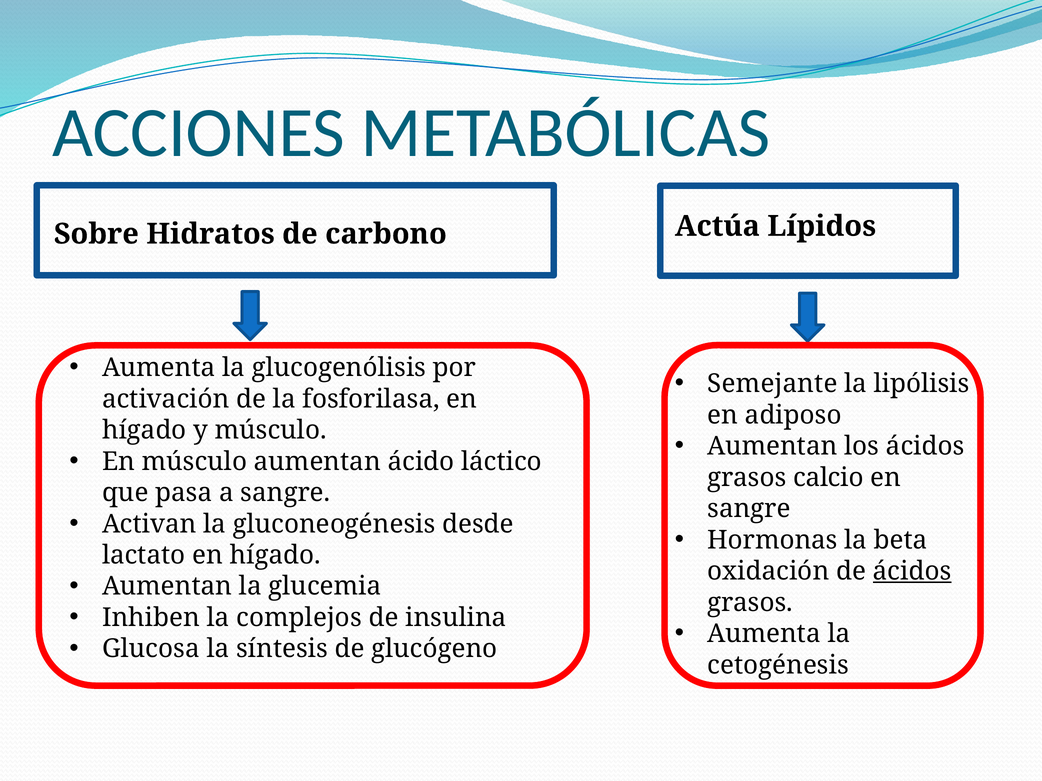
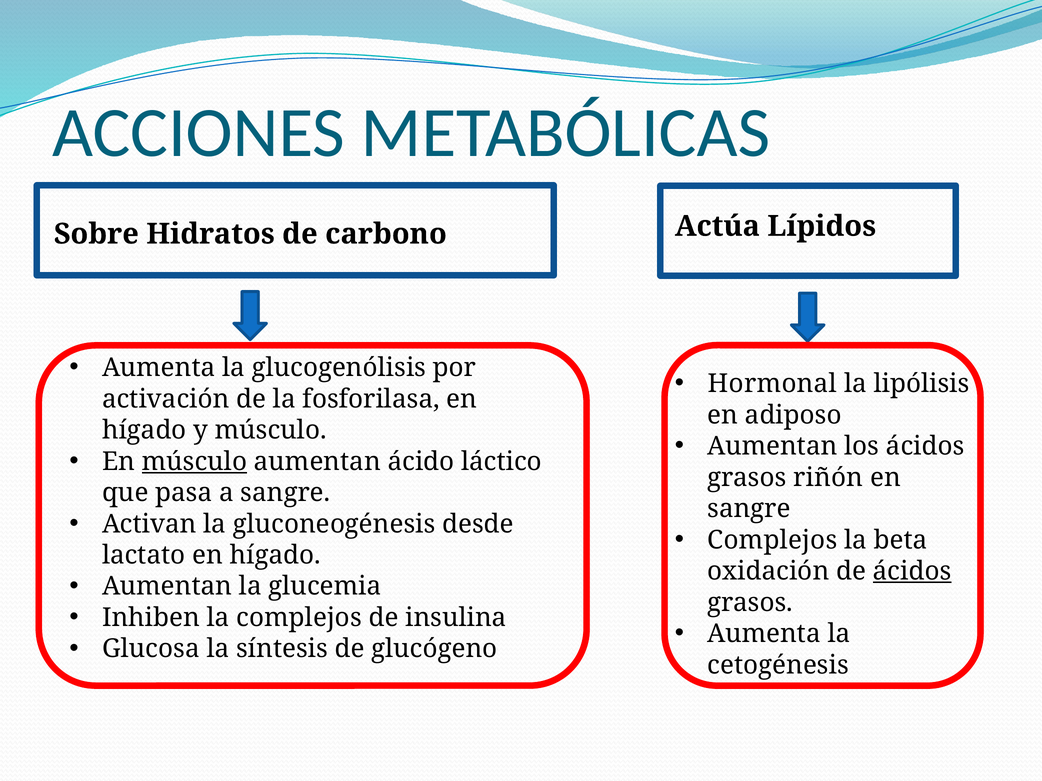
Semejante: Semejante -> Hormonal
músculo at (194, 462) underline: none -> present
calcio: calcio -> riñón
Hormonas at (773, 540): Hormonas -> Complejos
